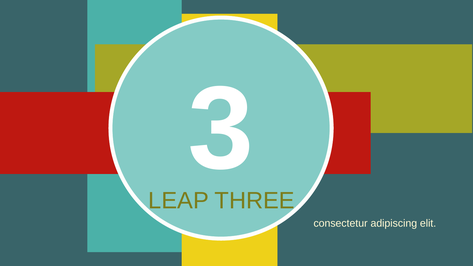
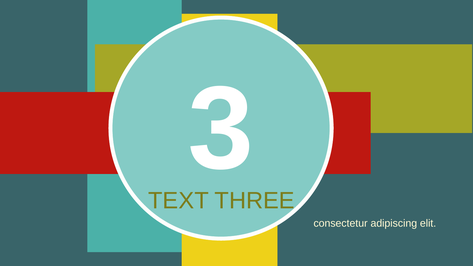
LEAP: LEAP -> TEXT
